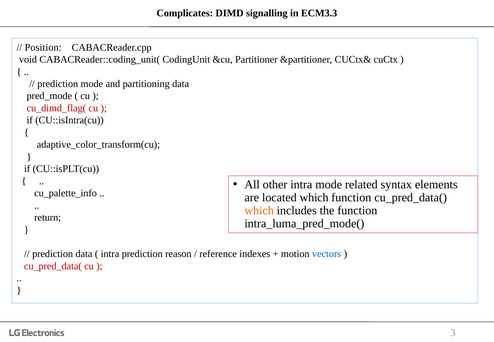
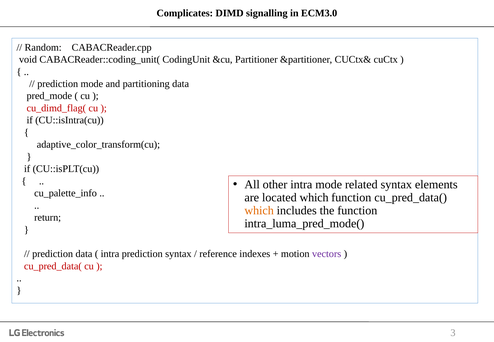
ECM3.3: ECM3.3 -> ECM3.0
Position: Position -> Random
prediction reason: reason -> syntax
vectors colour: blue -> purple
